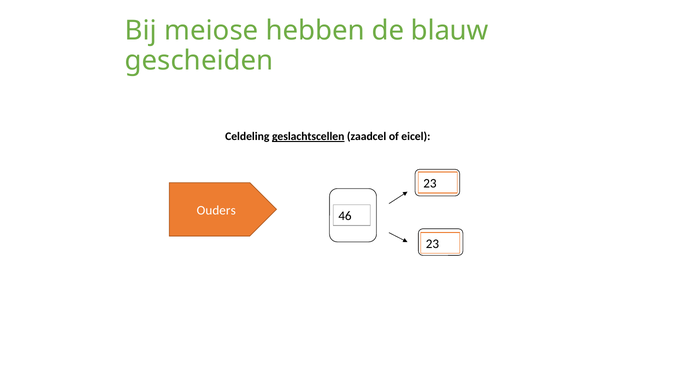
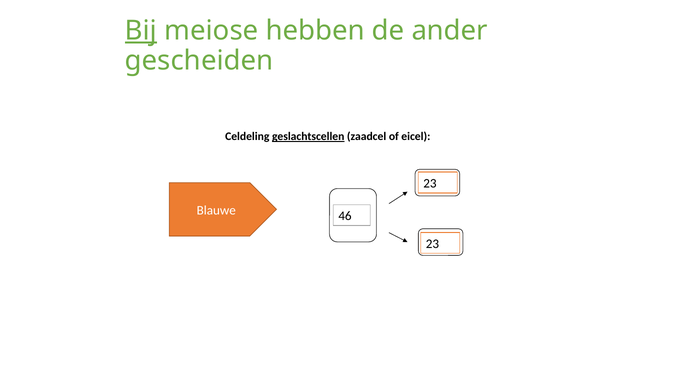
Bij underline: none -> present
blauw: blauw -> ander
Ouders: Ouders -> Blauwe
